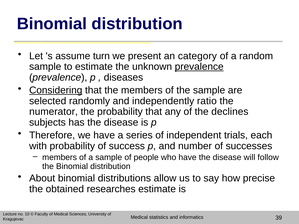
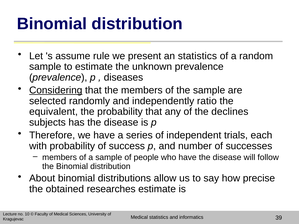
turn: turn -> rule
an category: category -> statistics
prevalence at (199, 67) underline: present -> none
numerator: numerator -> equivalent
